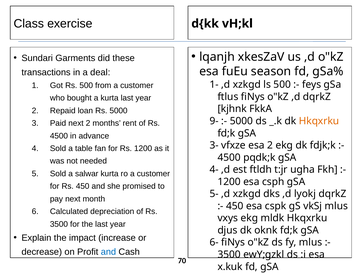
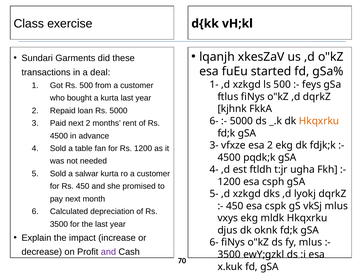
season: season -> started
9- at (214, 121): 9- -> 6-
and at (108, 252) colour: blue -> purple
